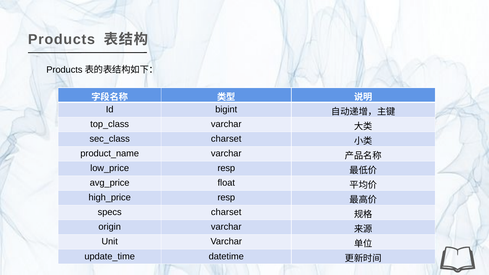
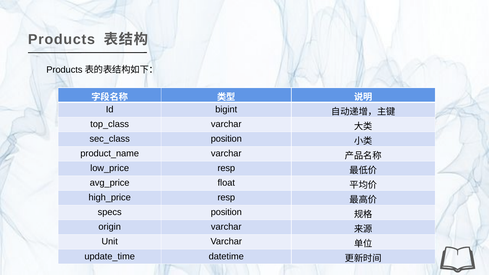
charset at (226, 139): charset -> position
specs charset: charset -> position
